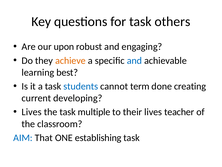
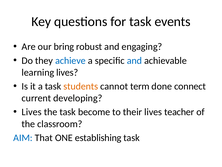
others: others -> events
upon: upon -> bring
achieve colour: orange -> blue
learning best: best -> lives
students colour: blue -> orange
creating: creating -> connect
multiple: multiple -> become
